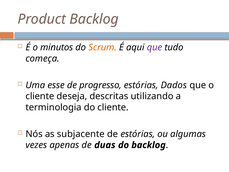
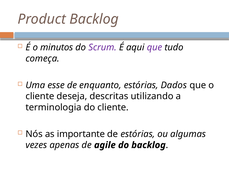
Scrum colour: orange -> purple
progresso: progresso -> enquanto
subjacente: subjacente -> importante
duas: duas -> agile
